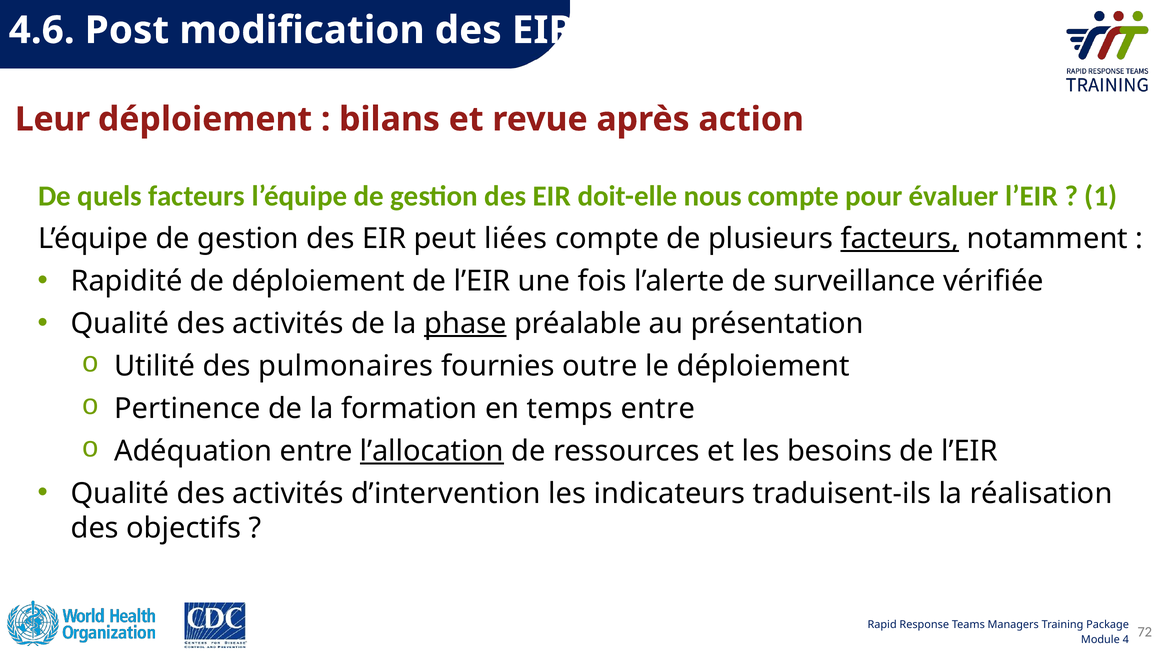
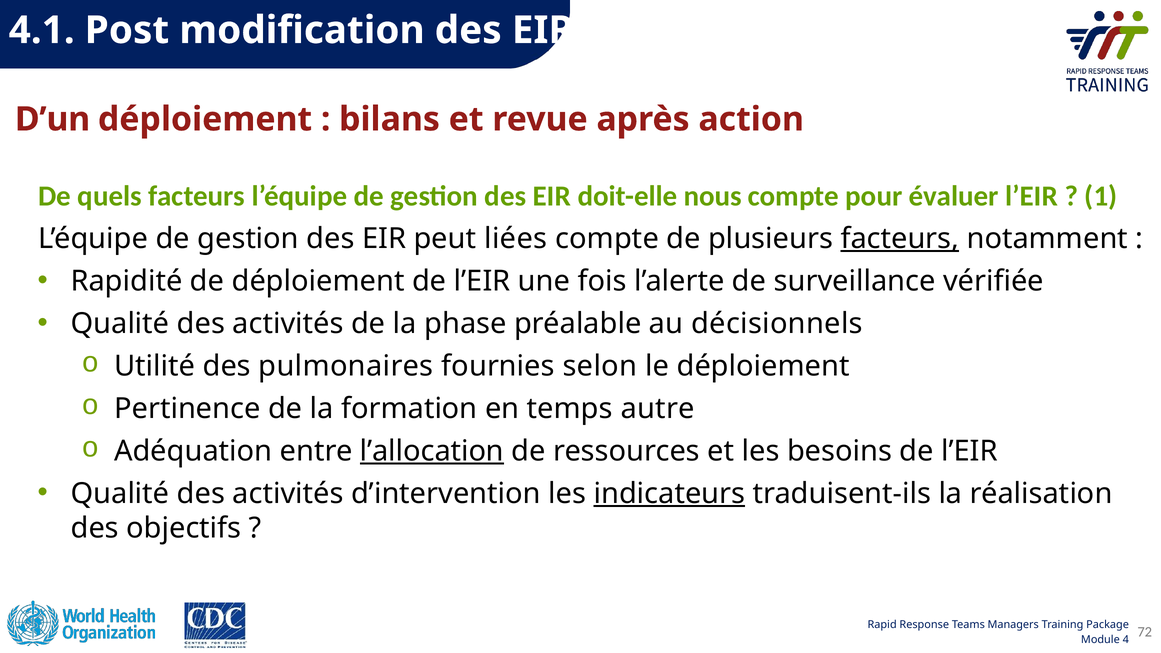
4.6: 4.6 -> 4.1
Leur: Leur -> Dʼun
phase underline: present -> none
présentation: présentation -> décisionnels
outre: outre -> selon
temps entre: entre -> autre
indicateurs underline: none -> present
